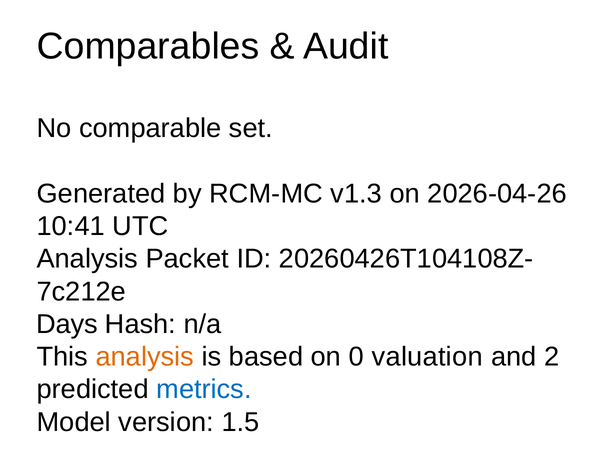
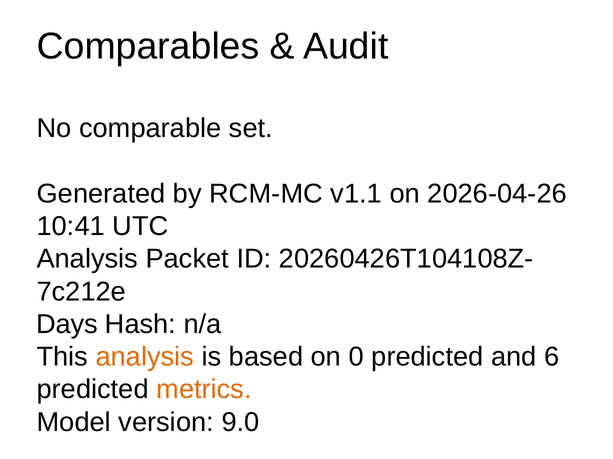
v1.3: v1.3 -> v1.1
0 valuation: valuation -> predicted
2: 2 -> 6
metrics colour: blue -> orange
1.5: 1.5 -> 9.0
